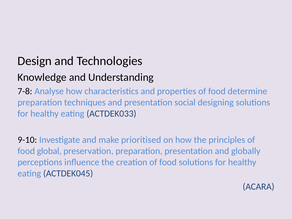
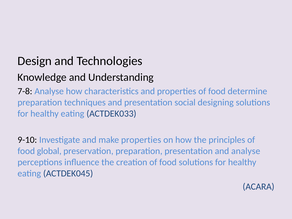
make prioritised: prioritised -> properties
and globally: globally -> analyse
